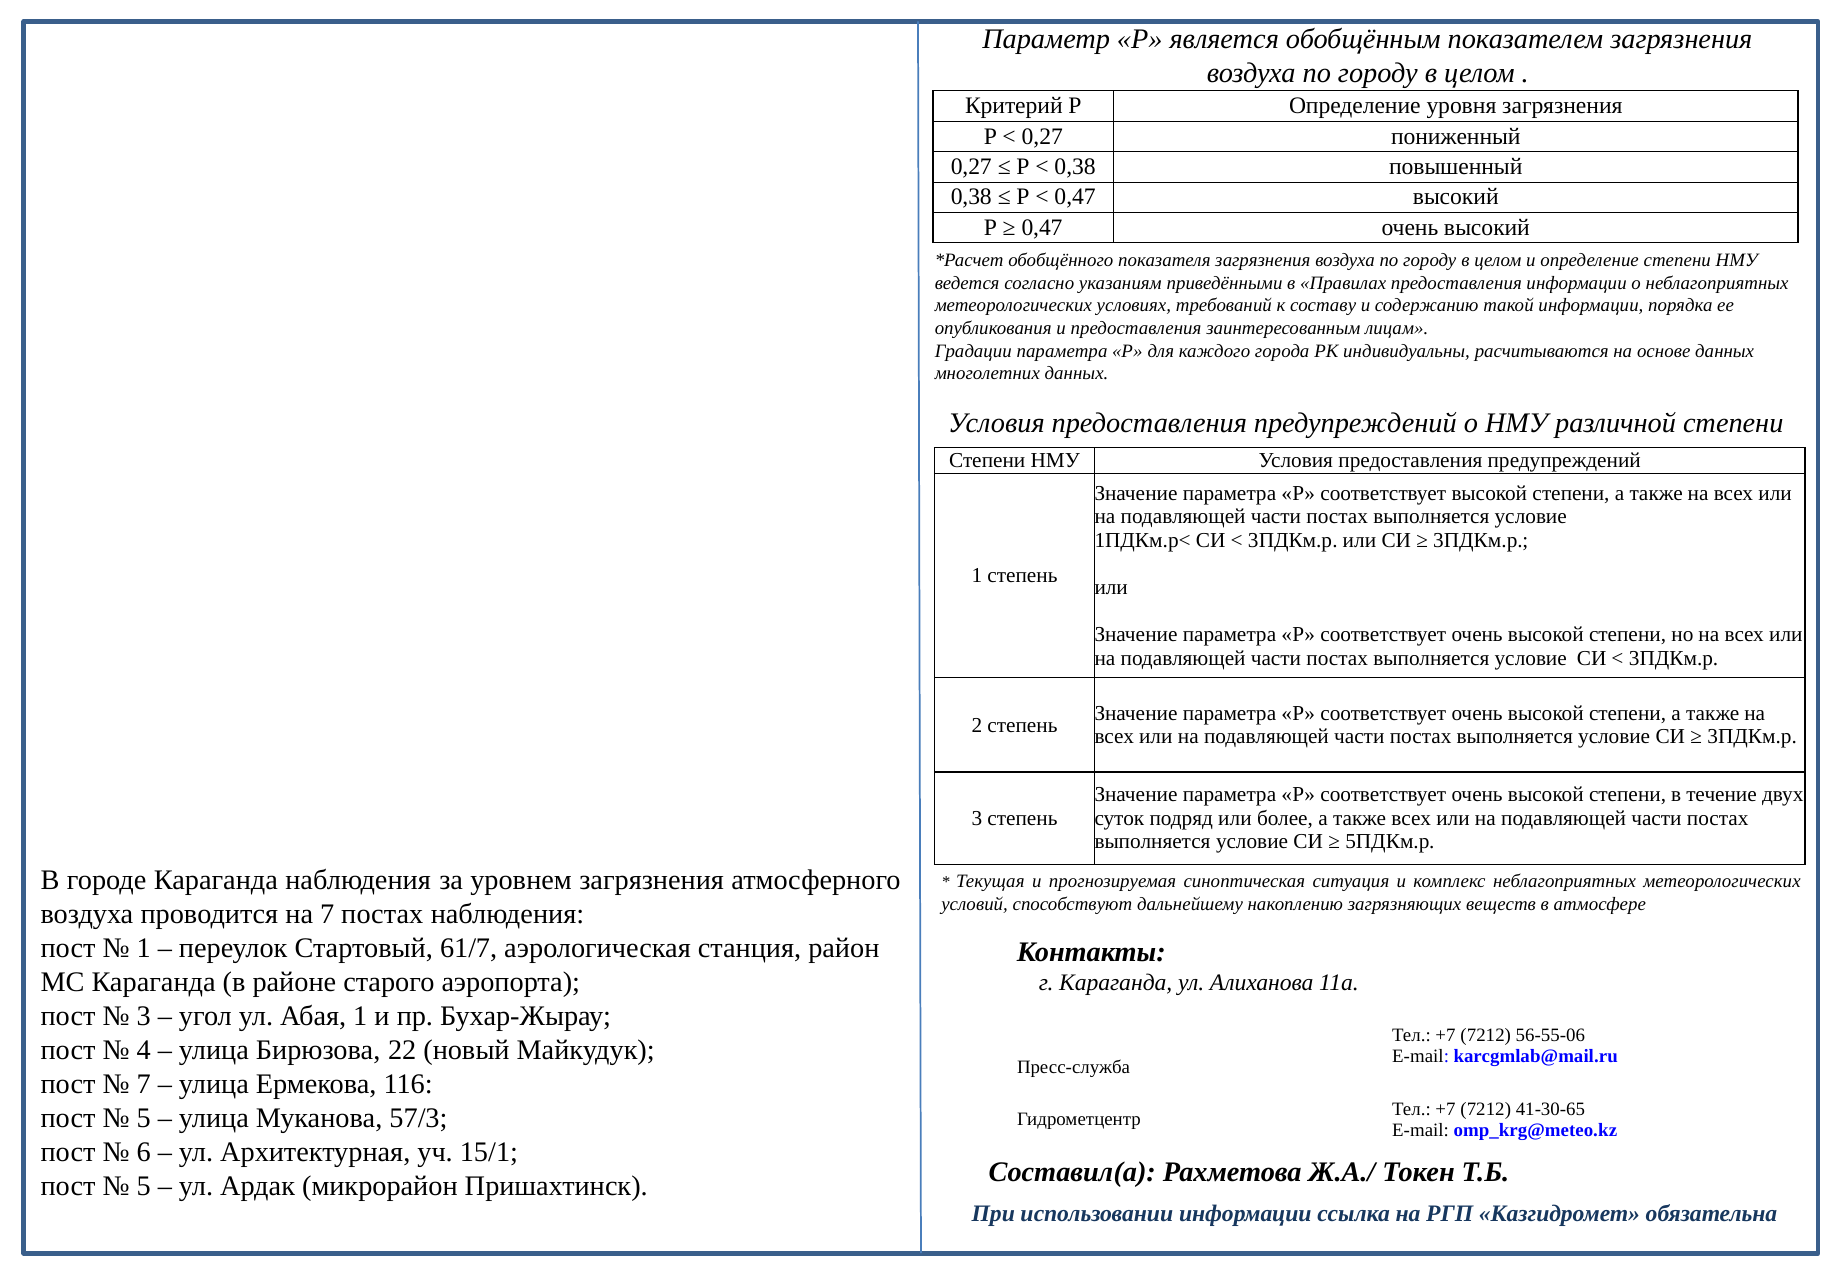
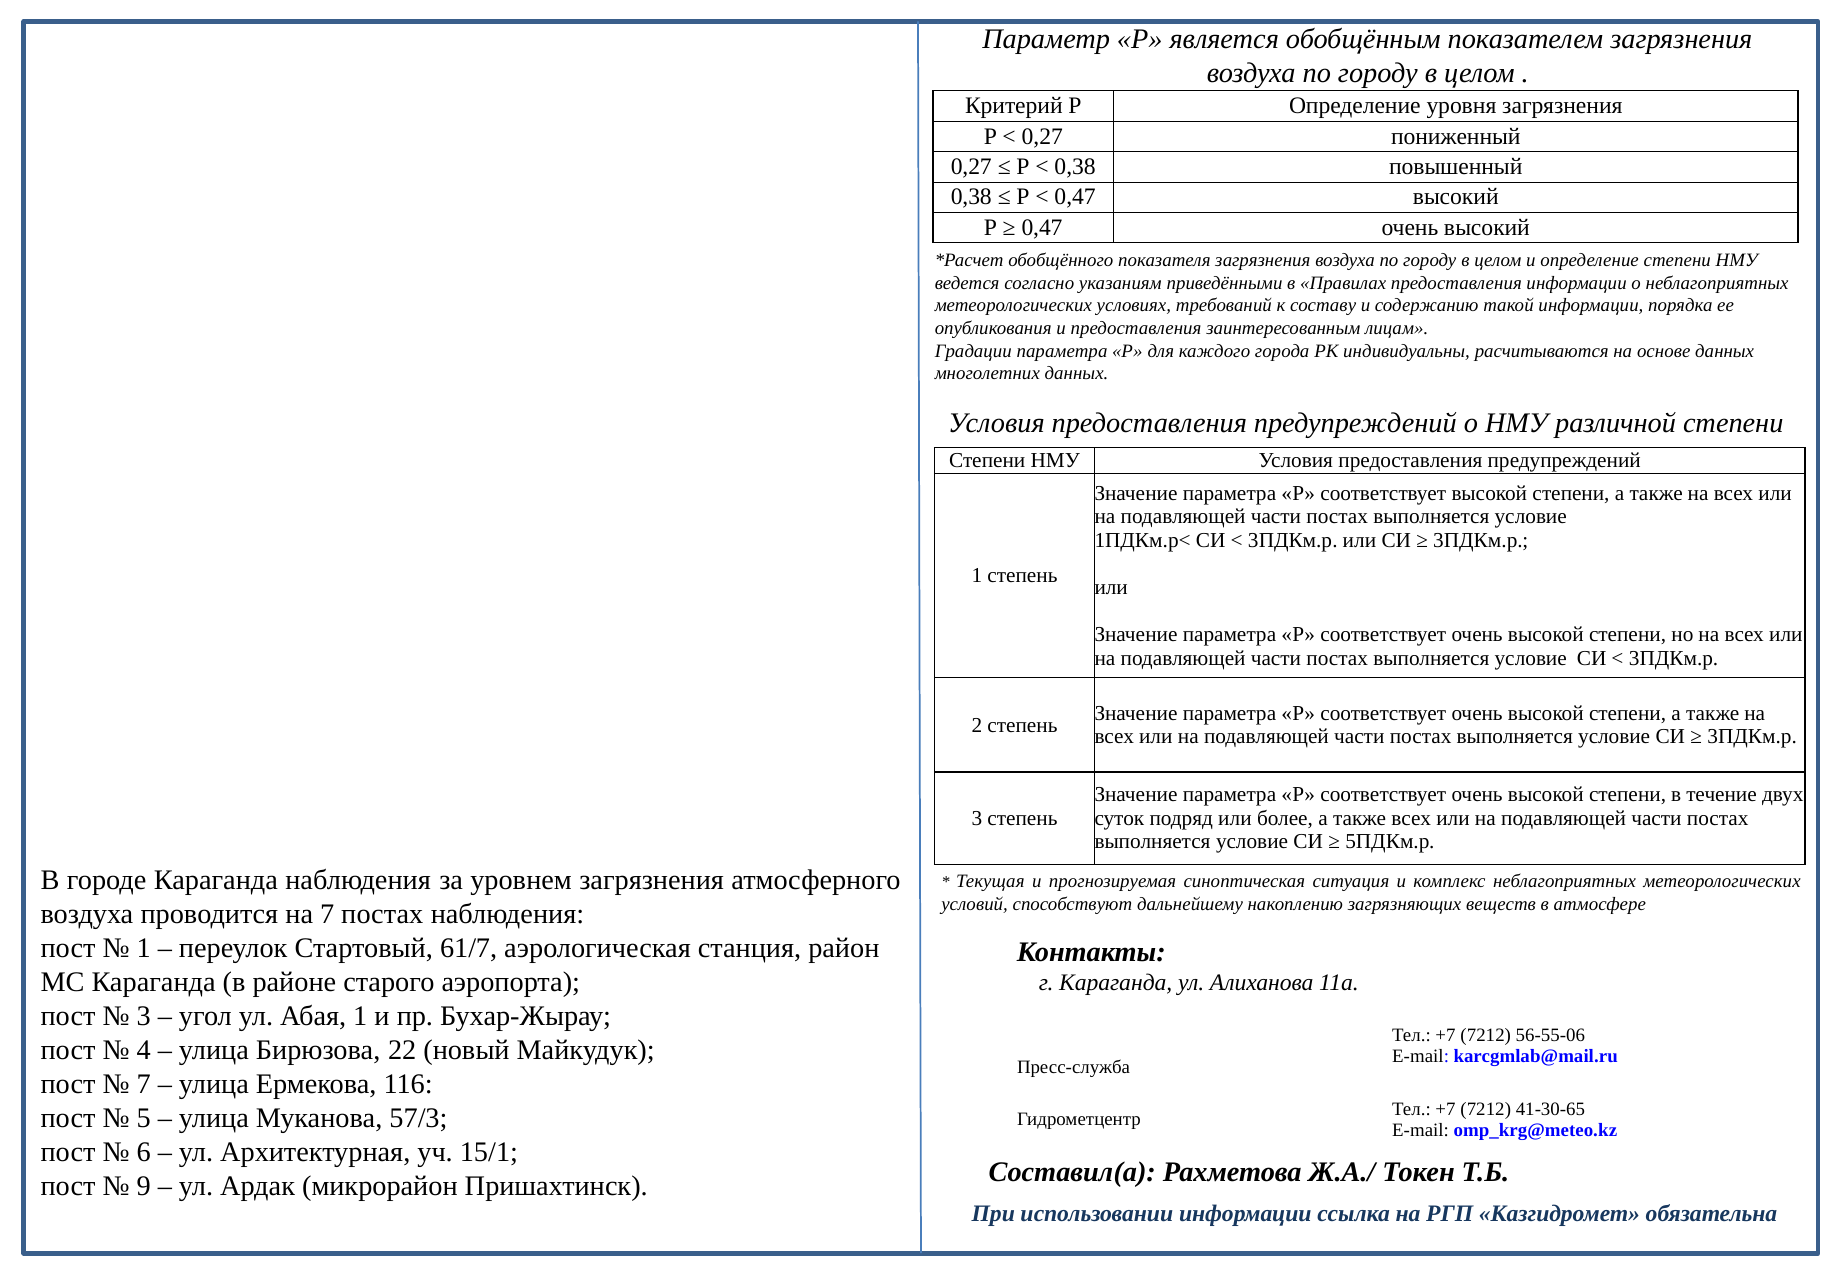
5 at (144, 1186): 5 -> 9
